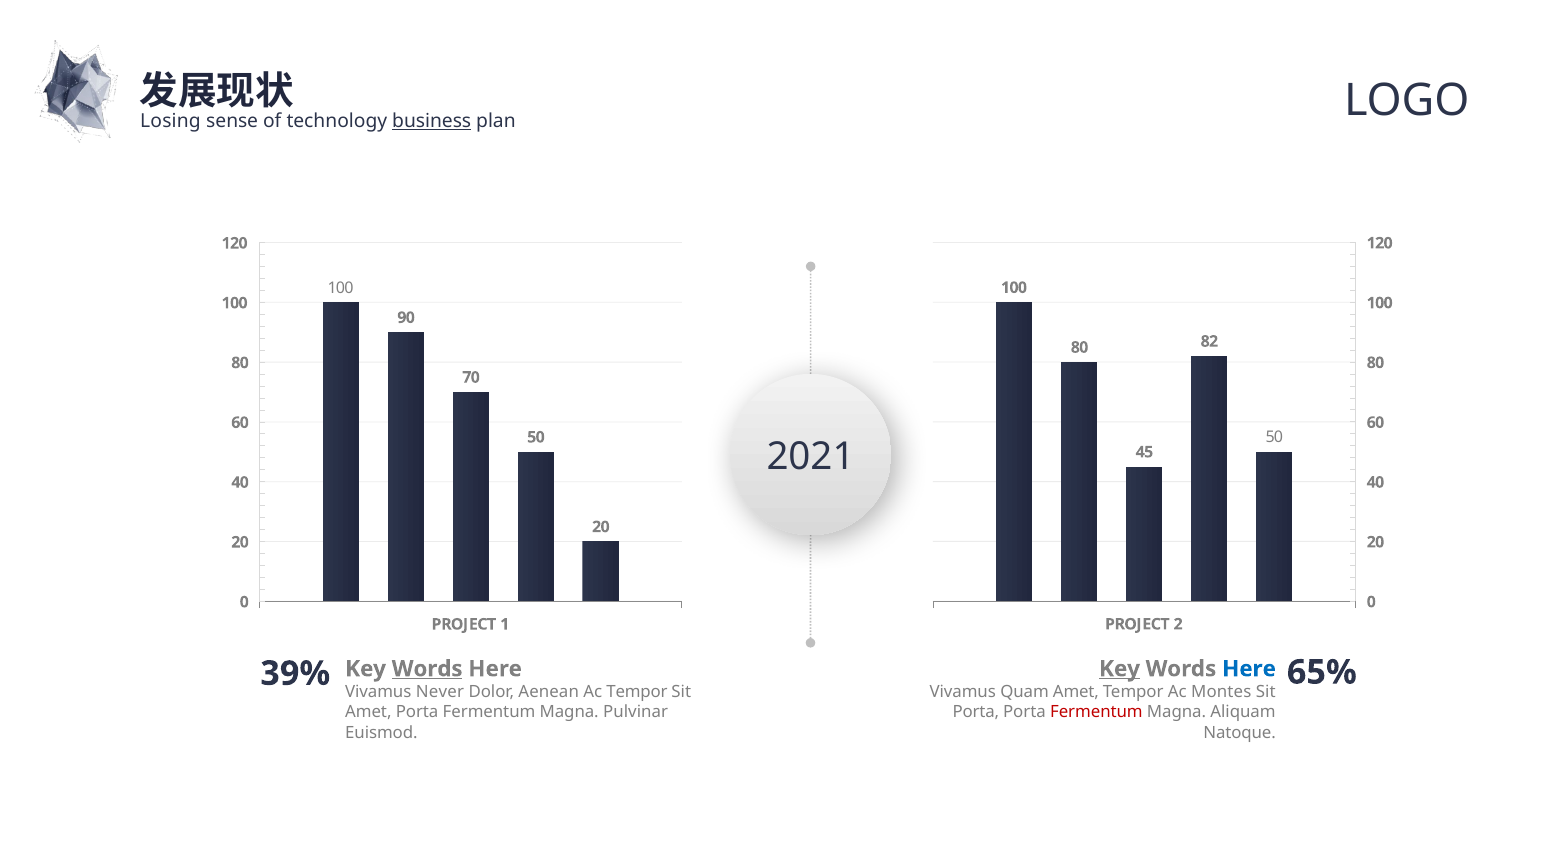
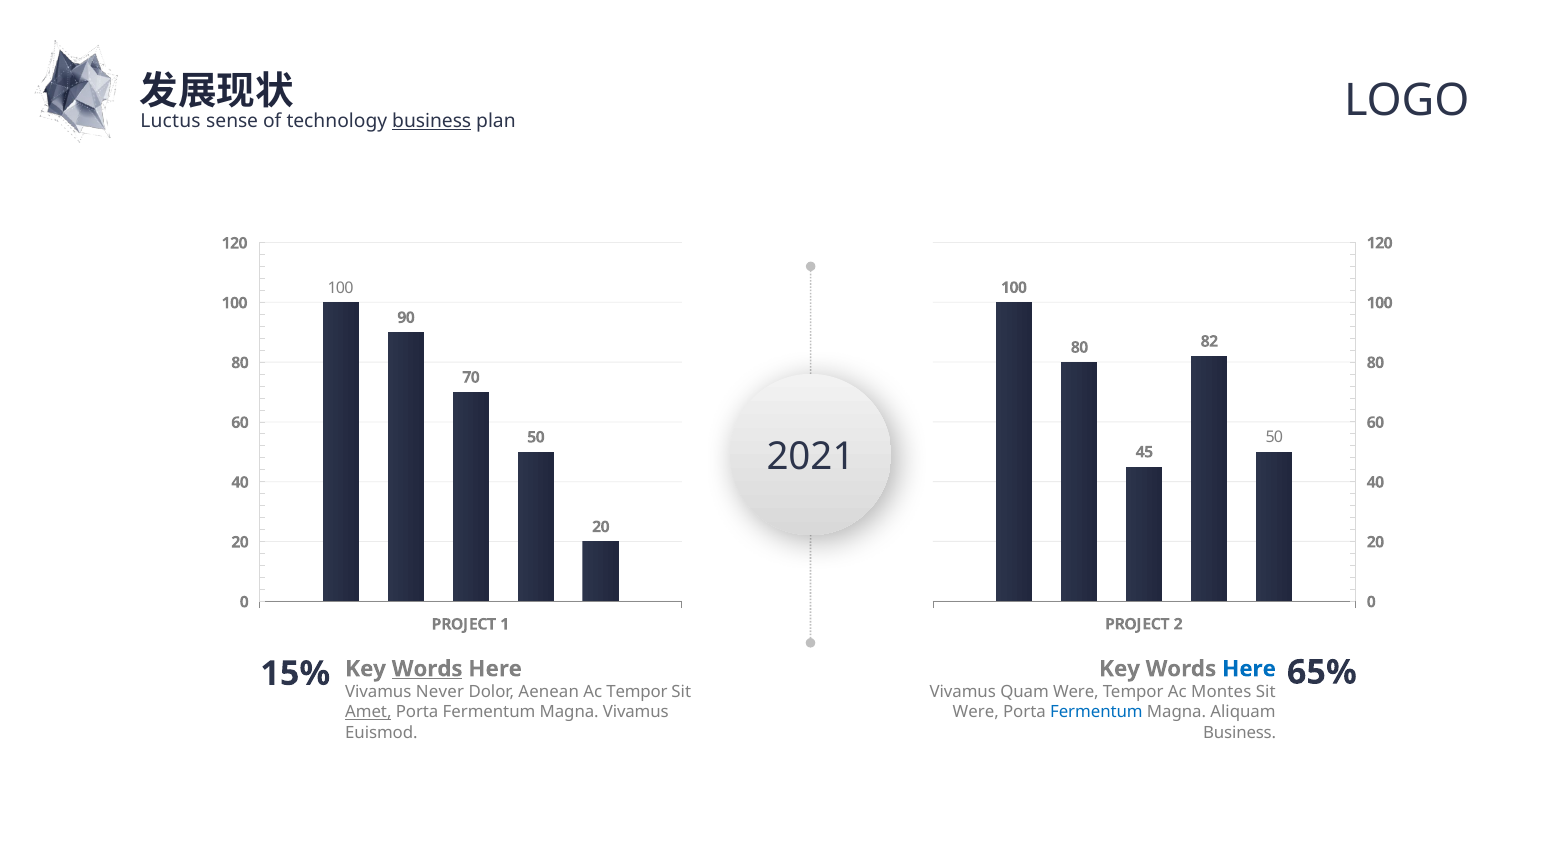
Losing: Losing -> Luctus
Key at (1120, 669) underline: present -> none
39%: 39% -> 15%
Quam Amet: Amet -> Were
Amet at (368, 713) underline: none -> present
Magna Pulvinar: Pulvinar -> Vivamus
Porta at (976, 713): Porta -> Were
Fermentum at (1096, 713) colour: red -> blue
Natoque at (1240, 733): Natoque -> Business
